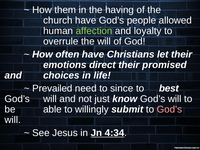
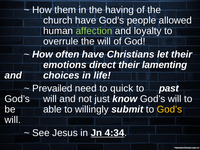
promised: promised -> lamenting
since: since -> quick
best: best -> past
God’s at (169, 109) colour: pink -> yellow
